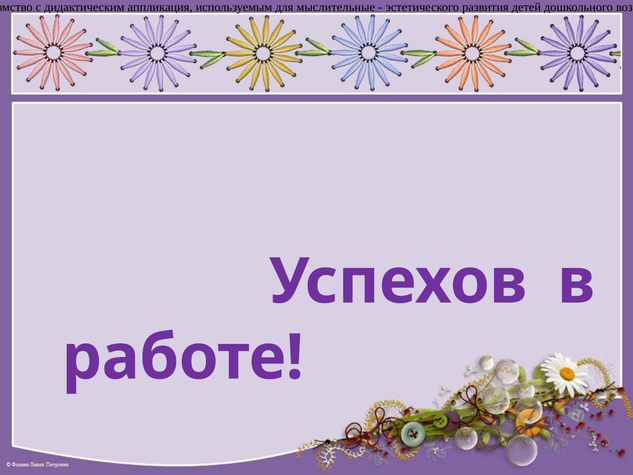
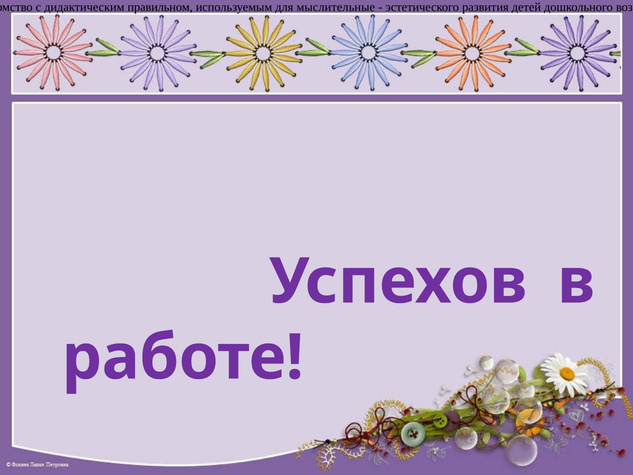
аппликация: аппликация -> правильном
